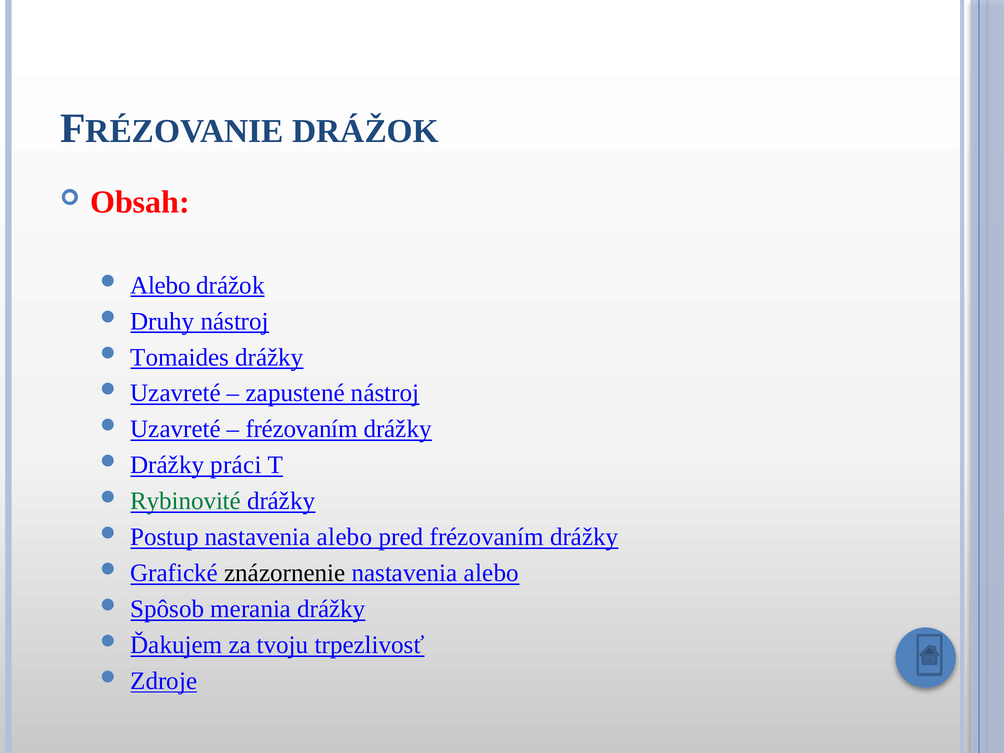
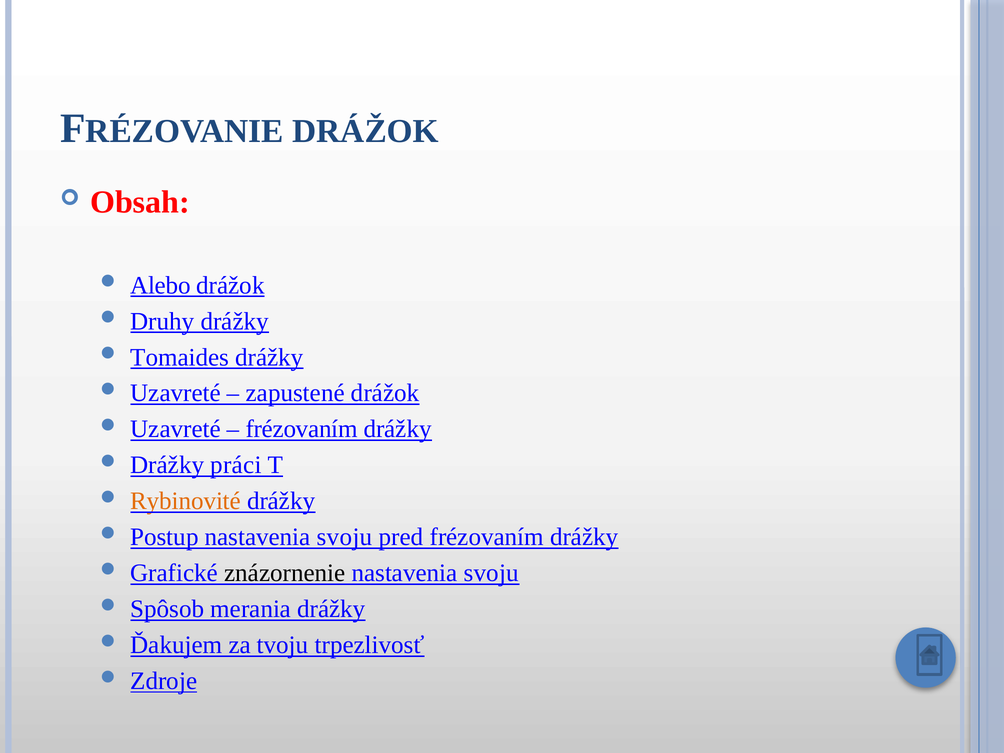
Druhy nástroj: nástroj -> drážky
zapustené nástroj: nástroj -> drážok
Rybinovité colour: green -> orange
Postup nastavenia alebo: alebo -> svoju
alebo at (491, 573): alebo -> svoju
